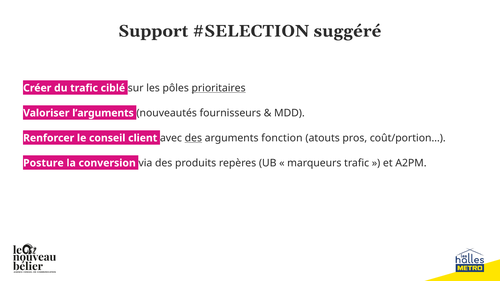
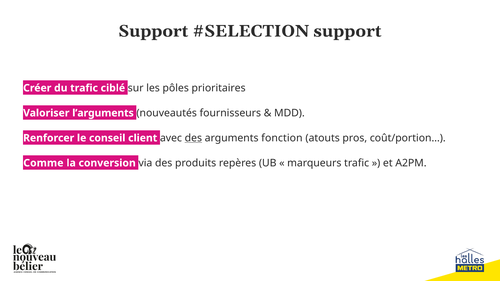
suggéré at (347, 31): suggéré -> support
prioritaires underline: present -> none
Posture: Posture -> Comme
